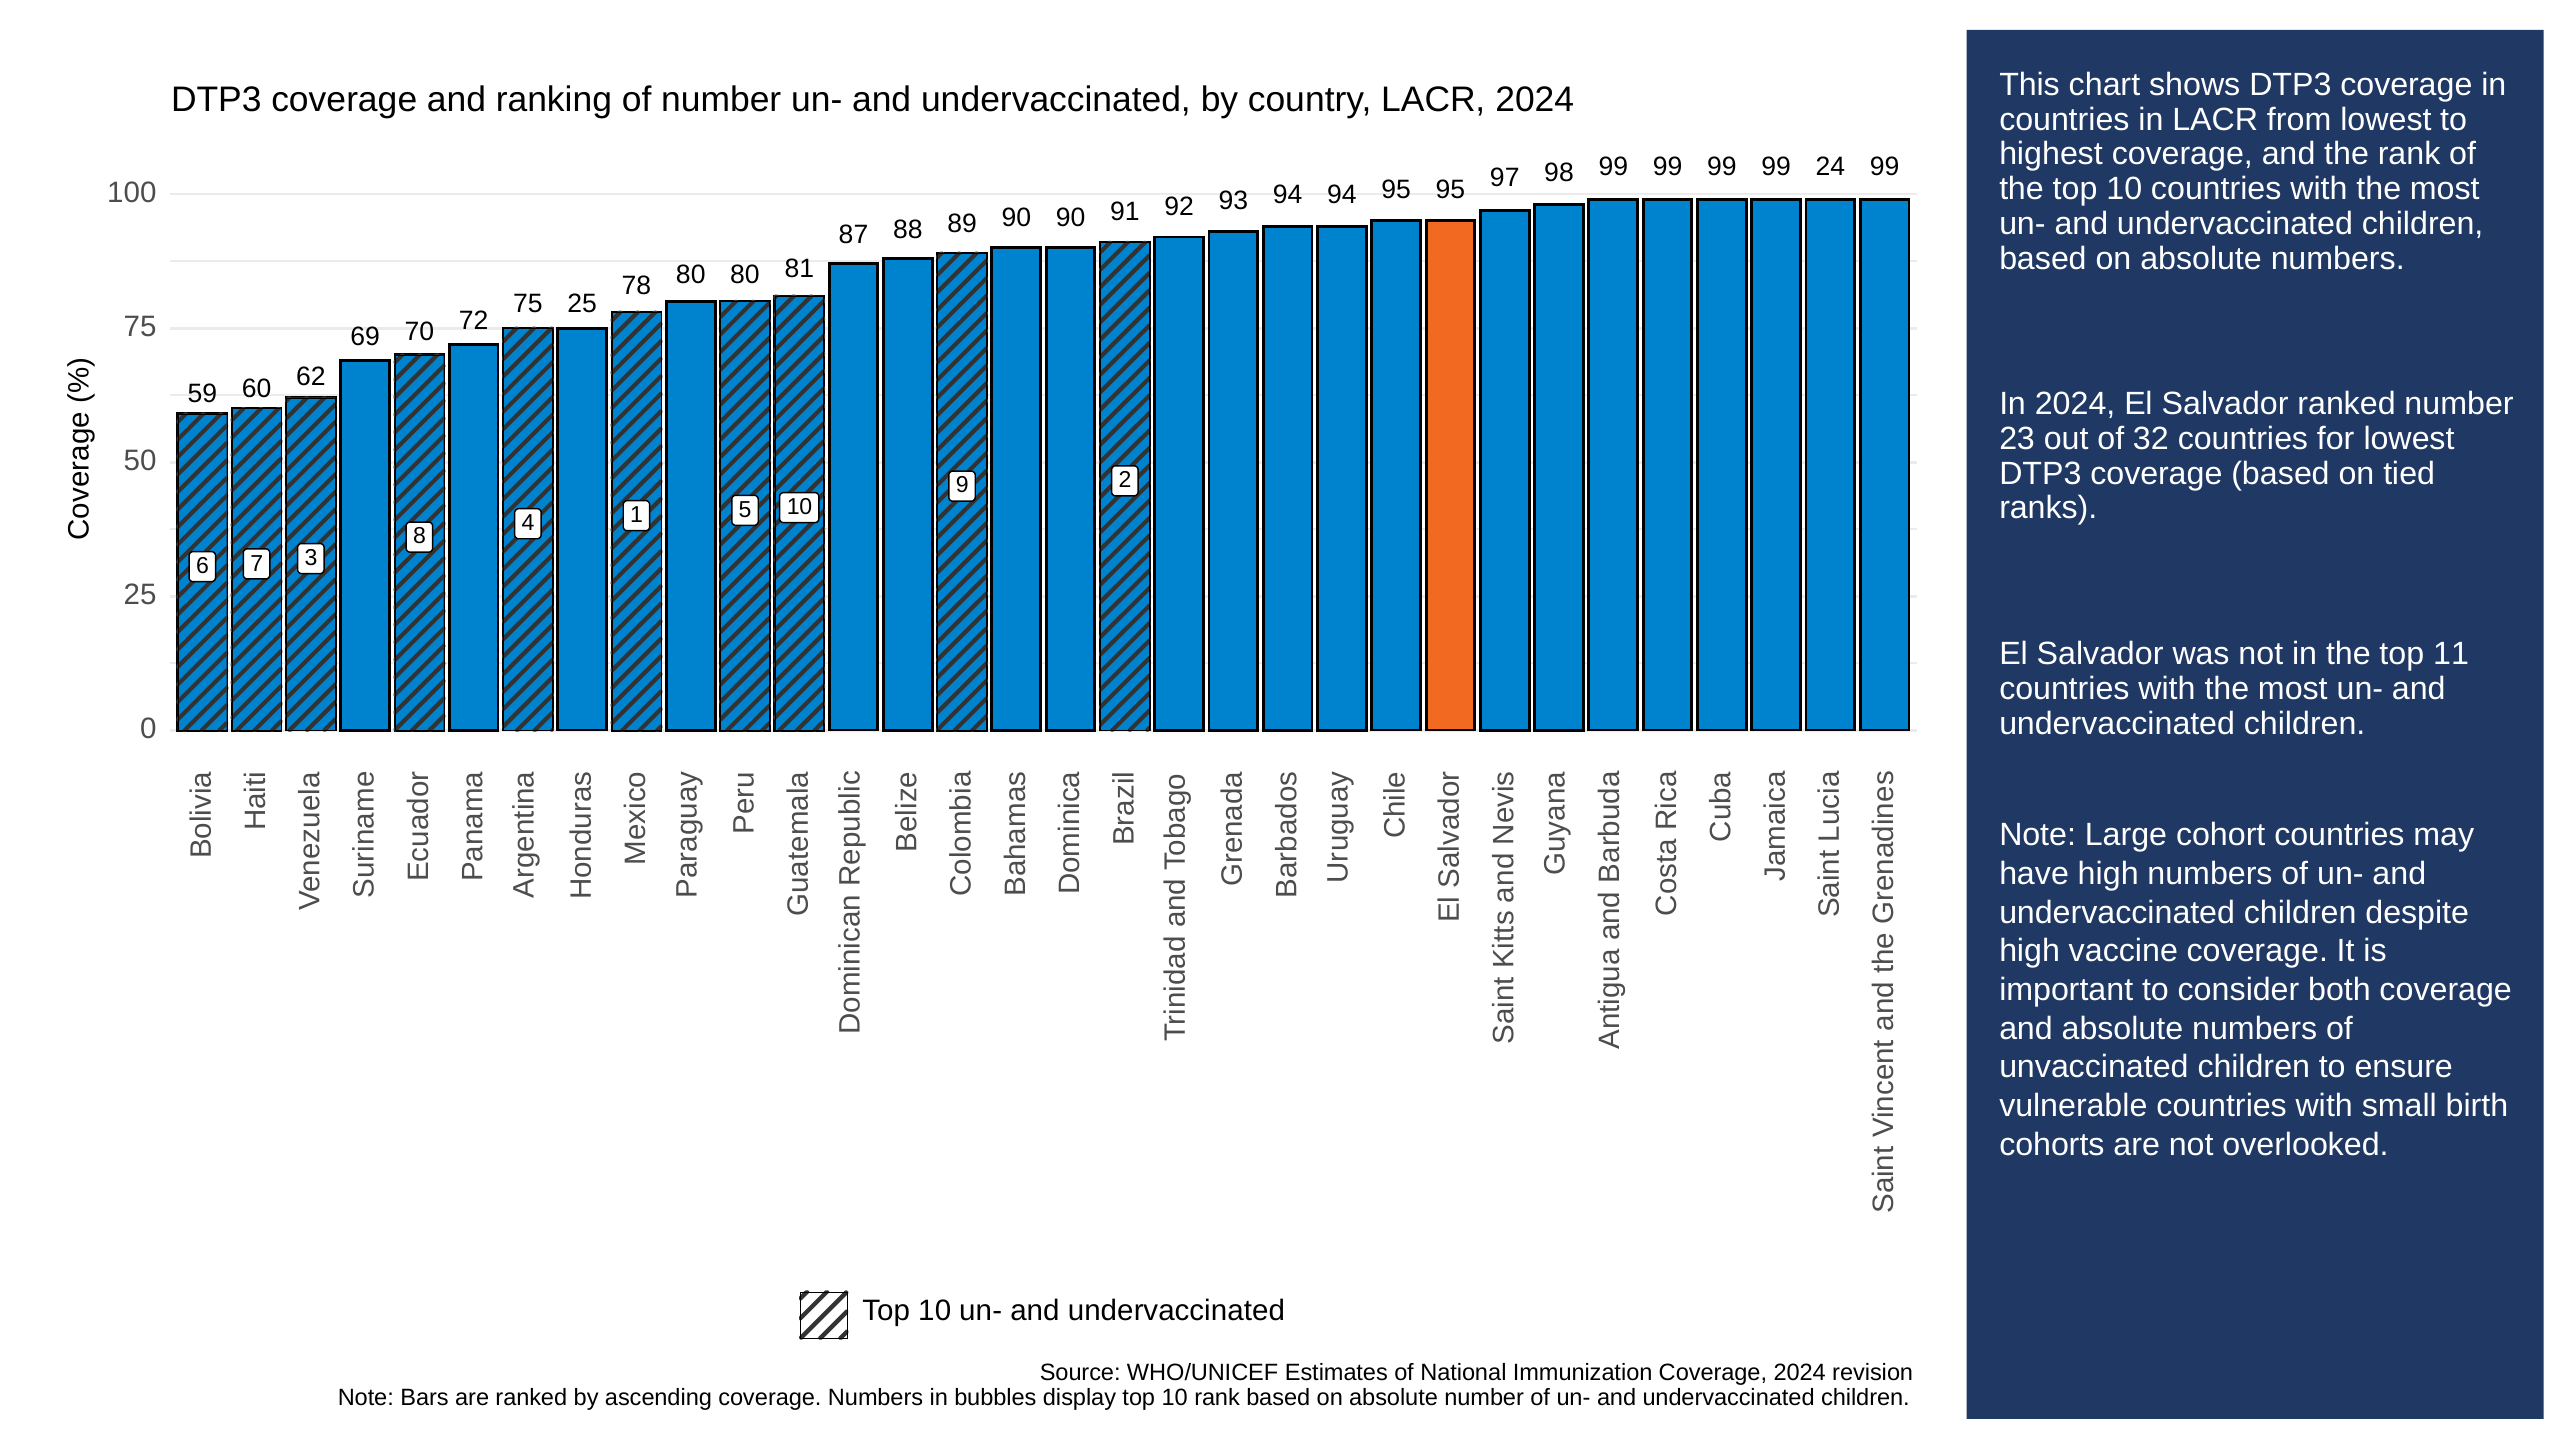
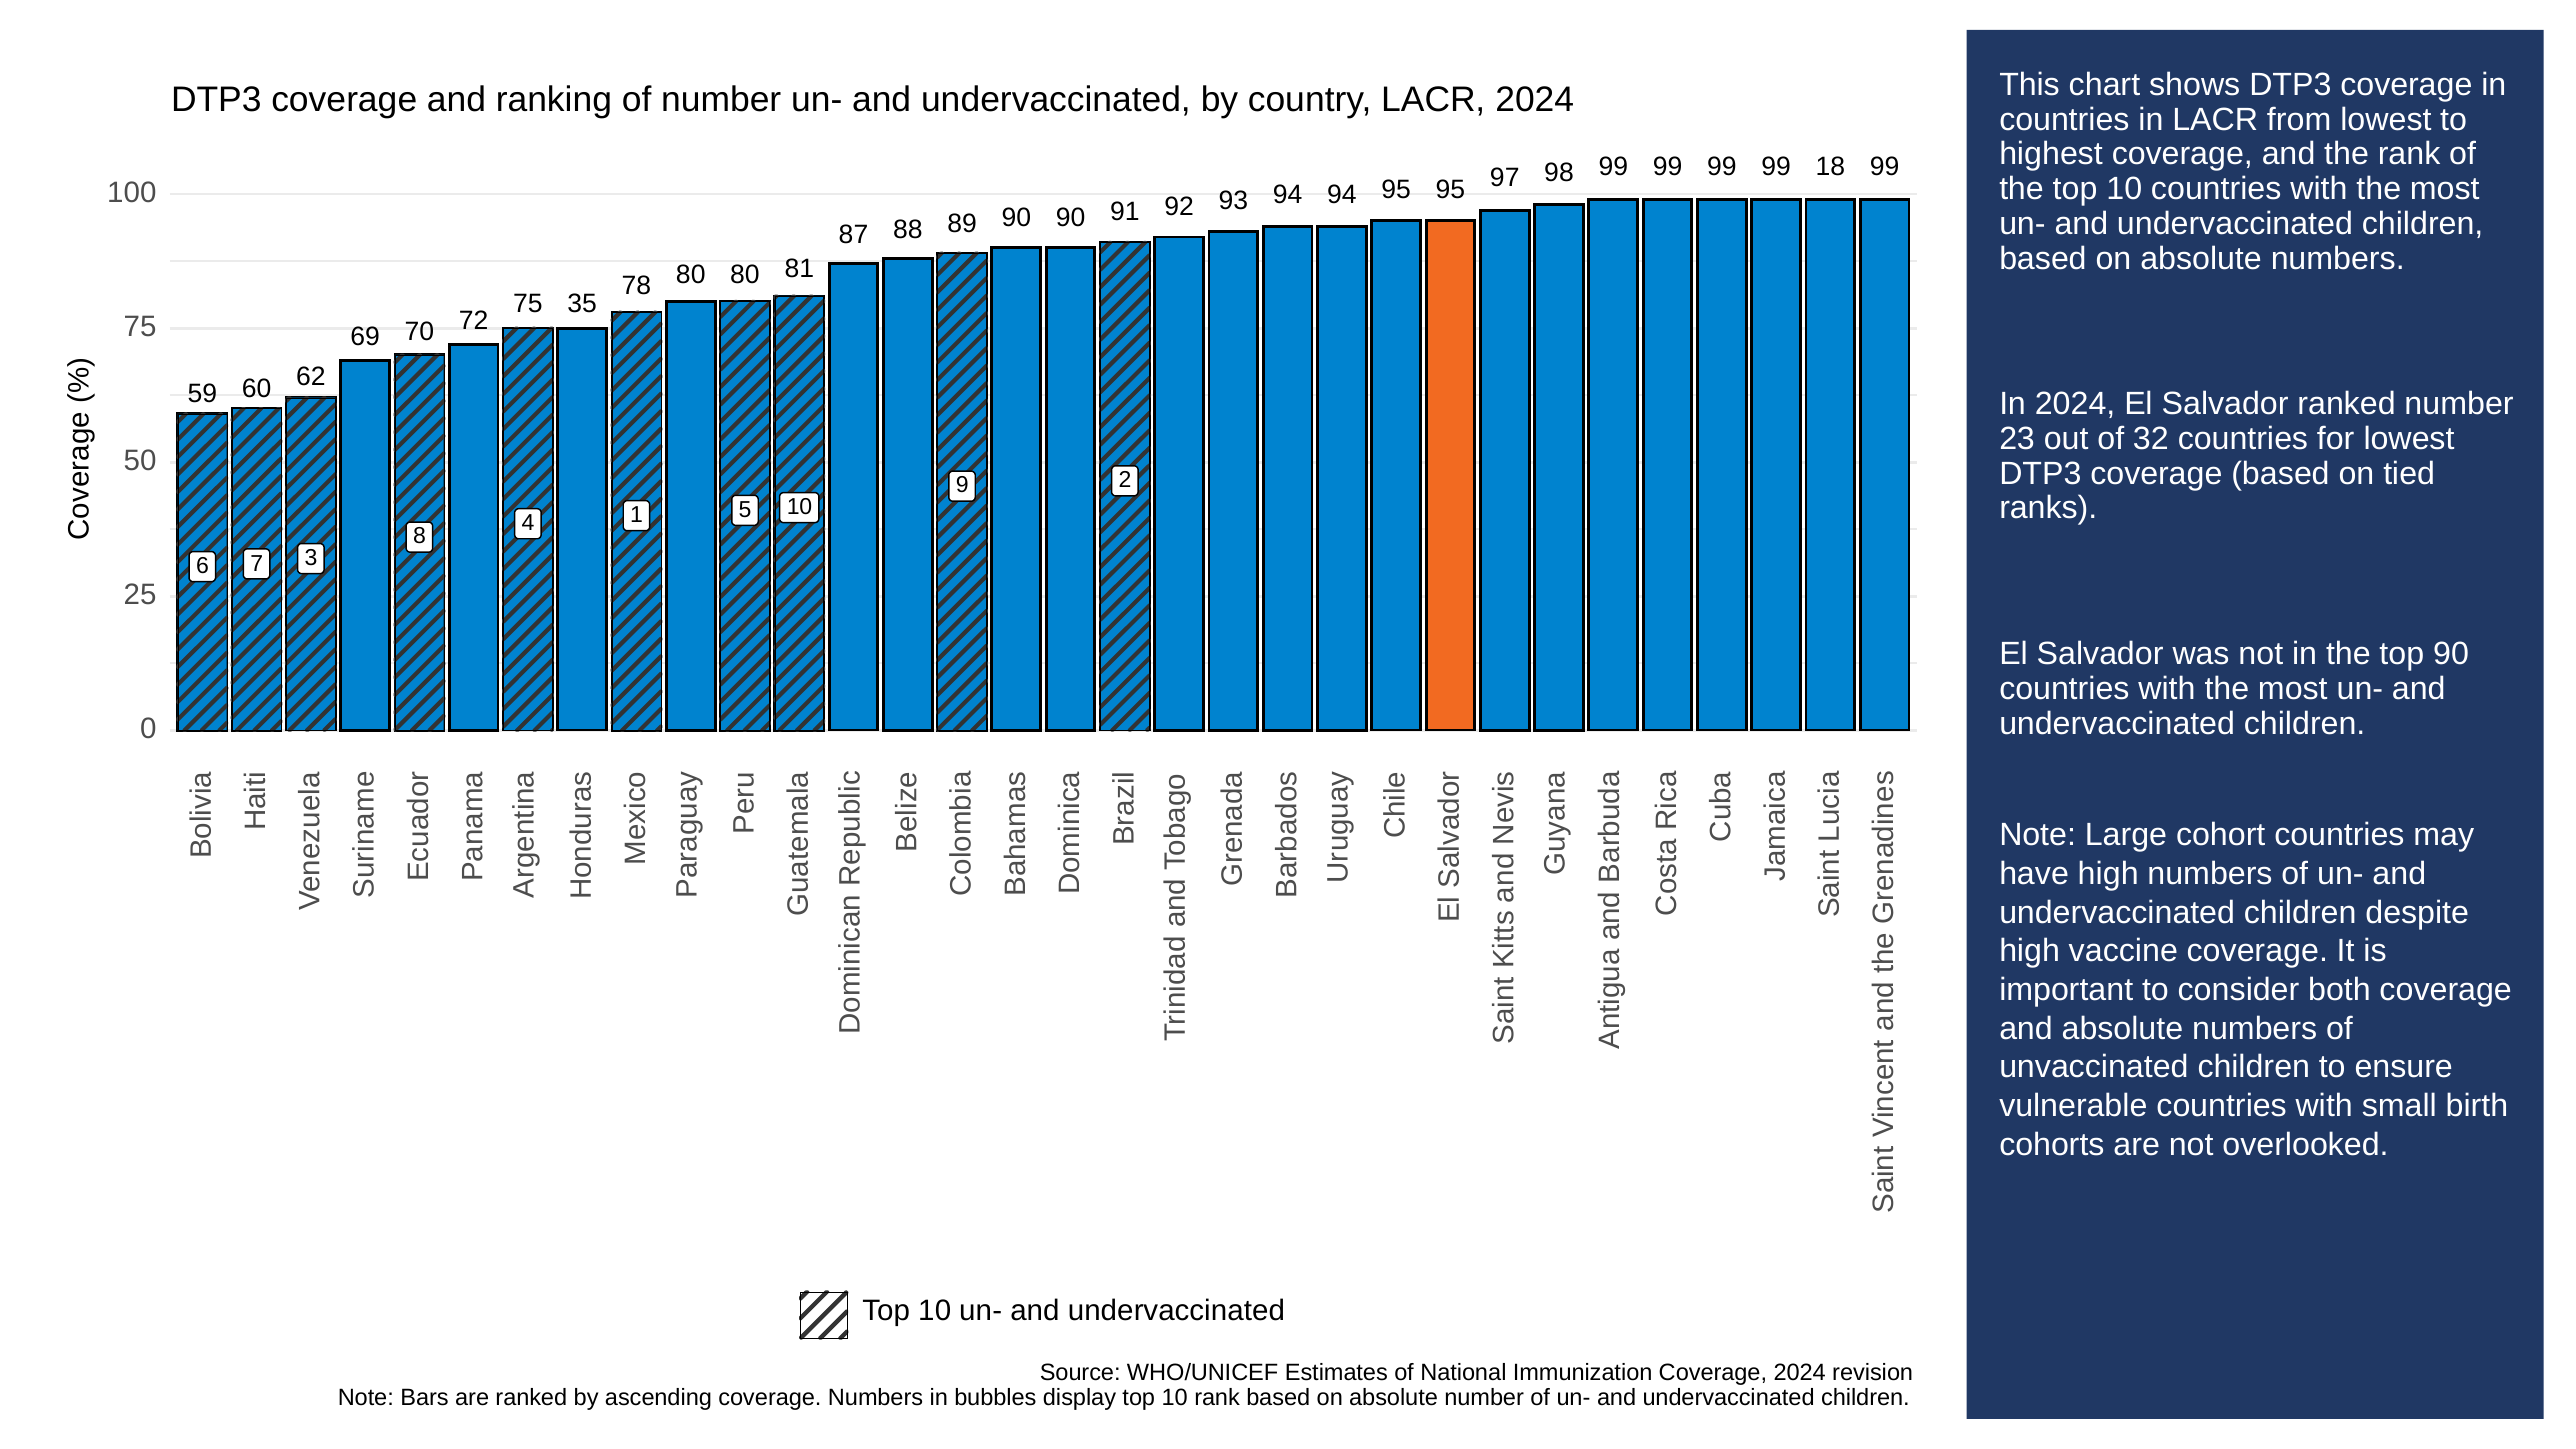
24: 24 -> 18
75 25: 25 -> 35
top 11: 11 -> 90
